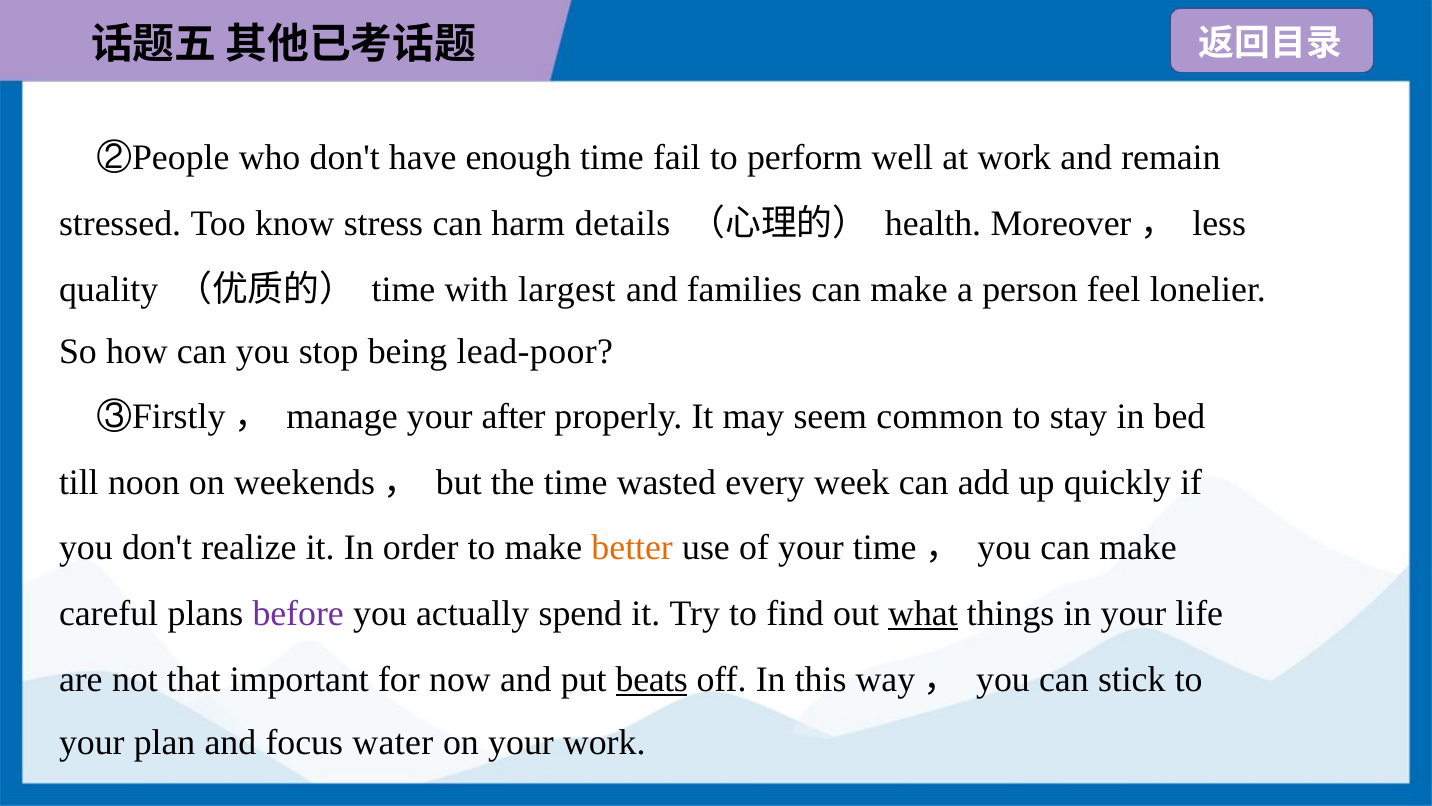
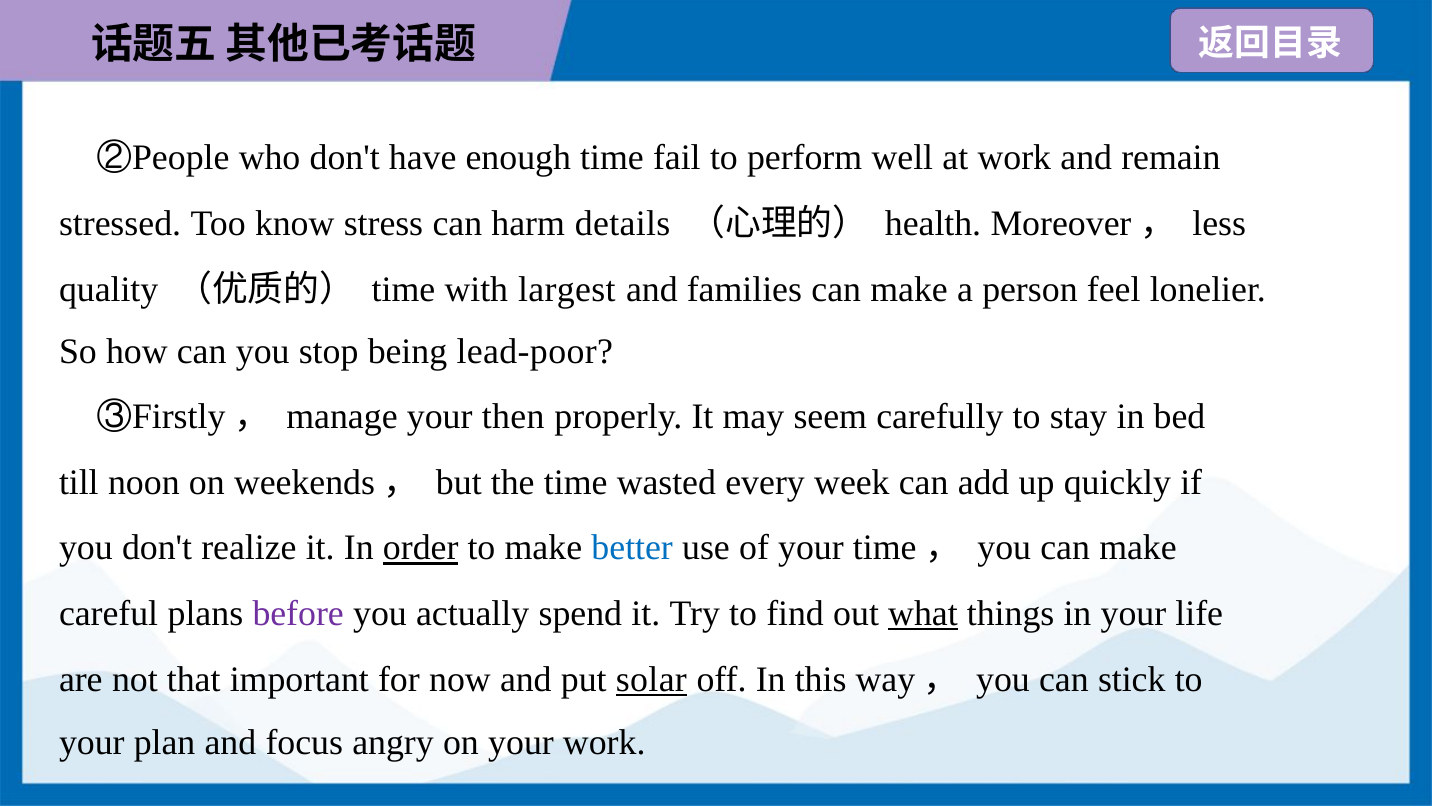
after: after -> then
common: common -> carefully
order underline: none -> present
better colour: orange -> blue
beats: beats -> solar
water: water -> angry
